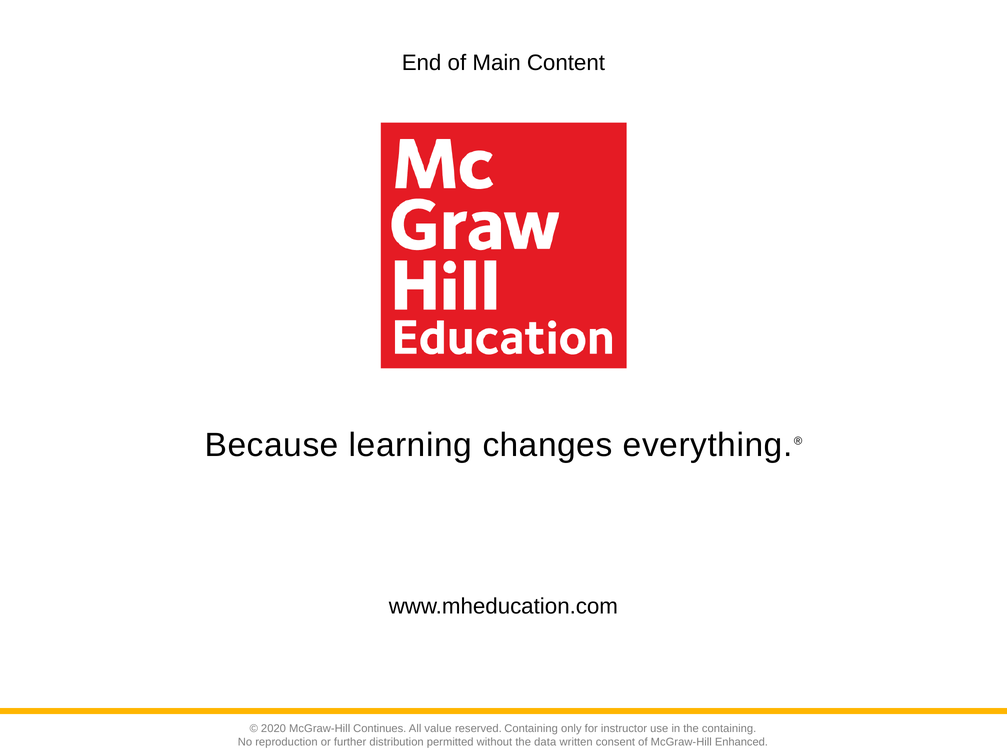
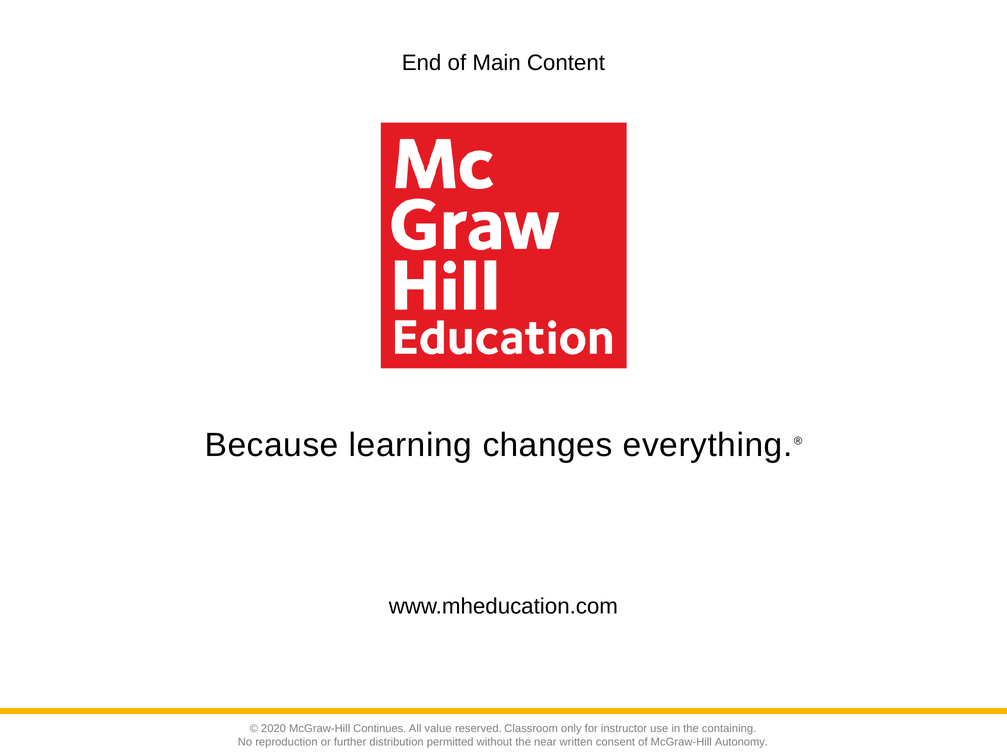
reserved Containing: Containing -> Classroom
data: data -> near
Enhanced: Enhanced -> Autonomy
